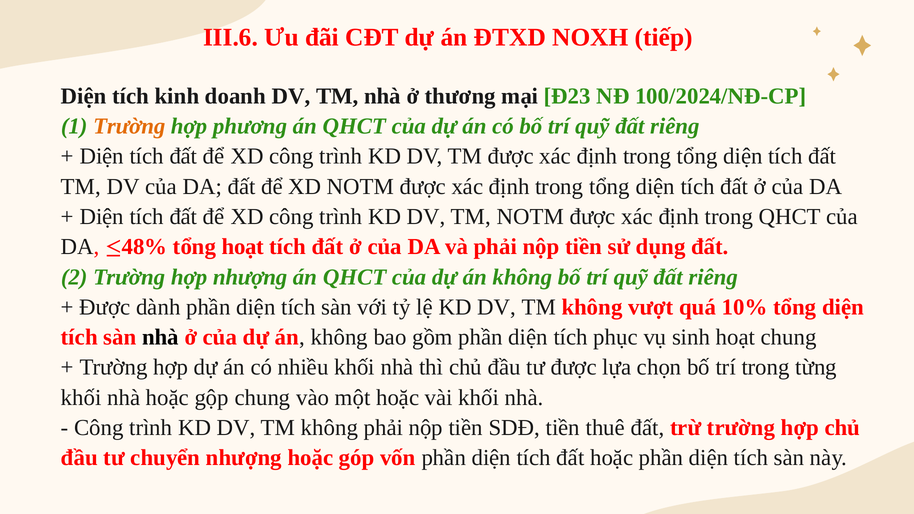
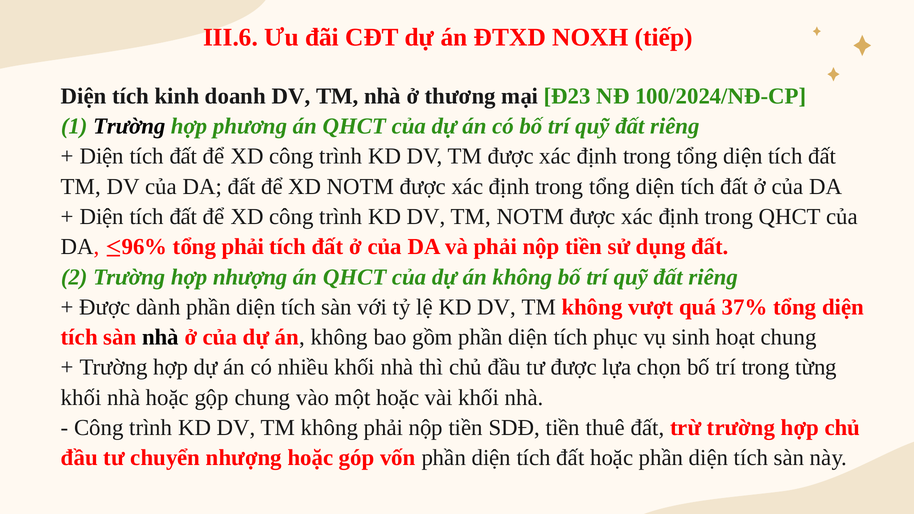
Trường at (129, 126) colour: orange -> black
48%: 48% -> 96%
tổng hoạt: hoạt -> phải
10%: 10% -> 37%
